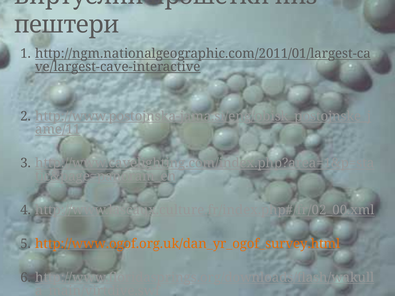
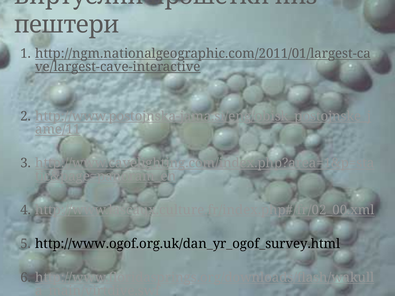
http://www.ogof.org.uk/dan_yr_ogof_survey.html colour: orange -> black
